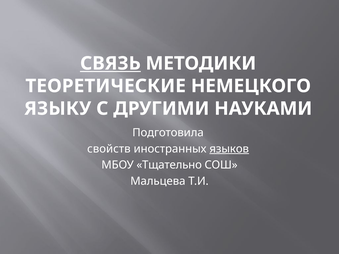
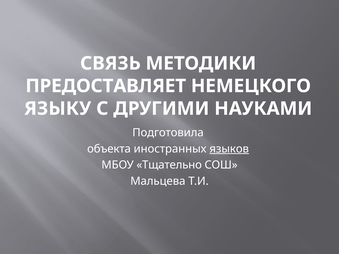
СВЯЗЬ underline: present -> none
ТЕОРЕТИЧЕСКИЕ: ТЕОРЕТИЧЕСКИЕ -> ПРЕДОСТАВЛЯЕТ
свойств: свойств -> объекта
